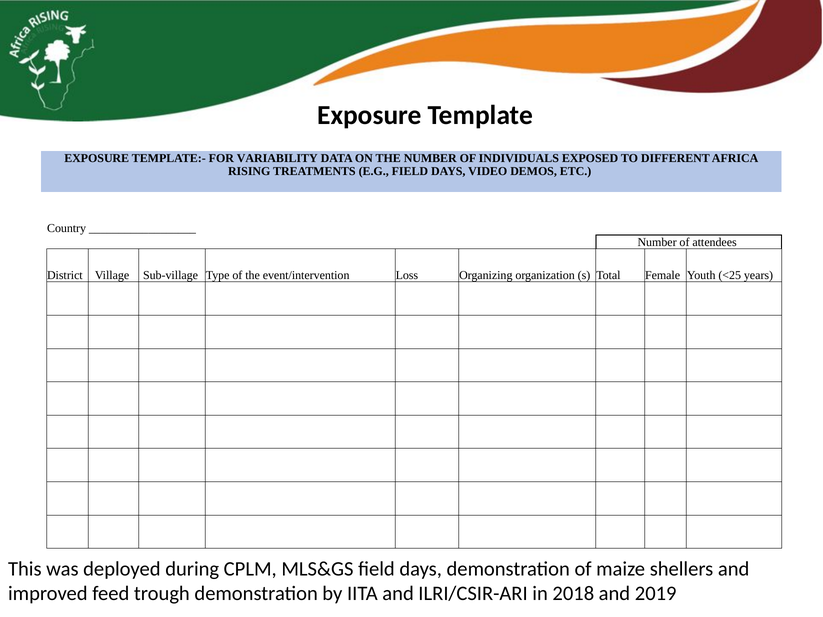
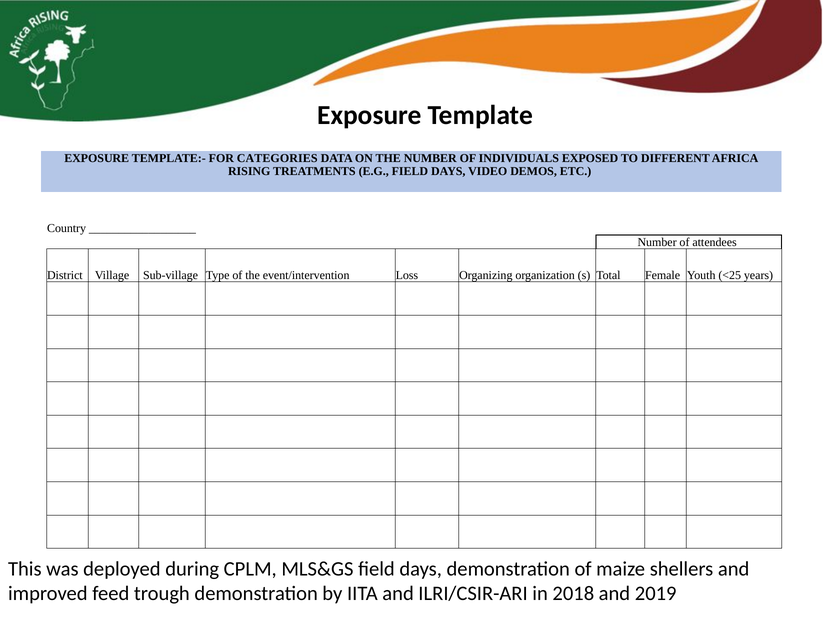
VARIABILITY: VARIABILITY -> CATEGORIES
